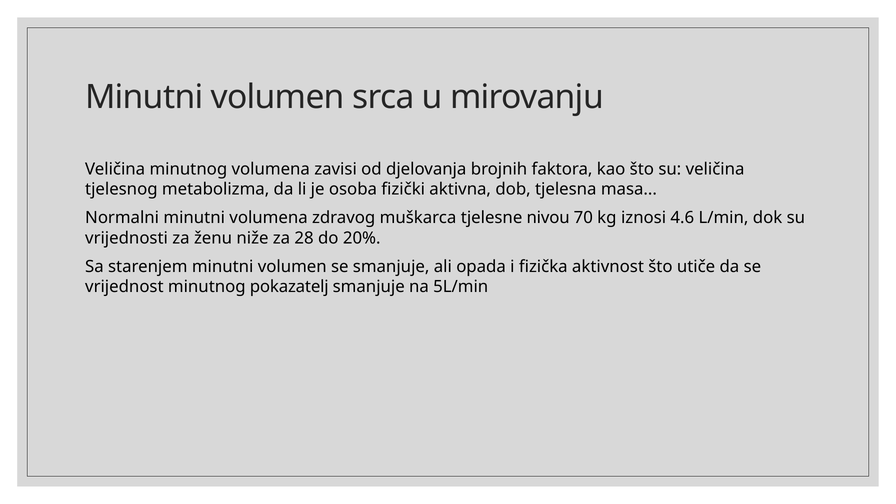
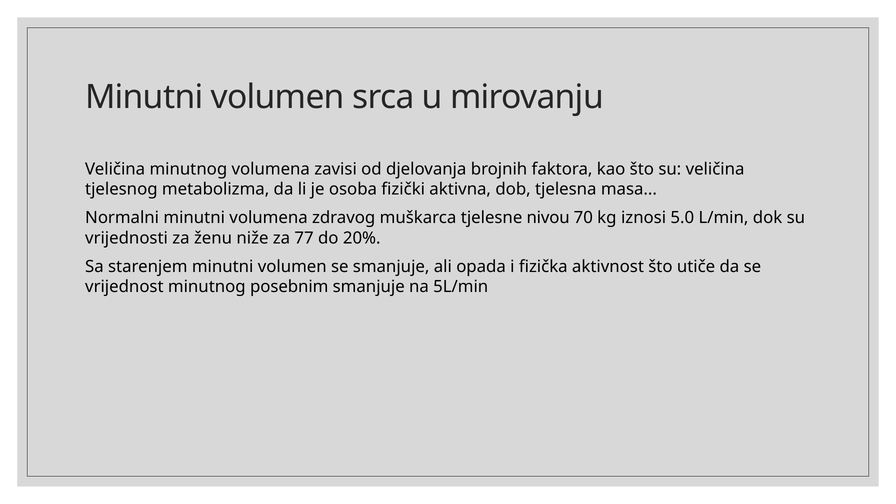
4.6: 4.6 -> 5.0
28: 28 -> 77
pokazatelj: pokazatelj -> posebnim
